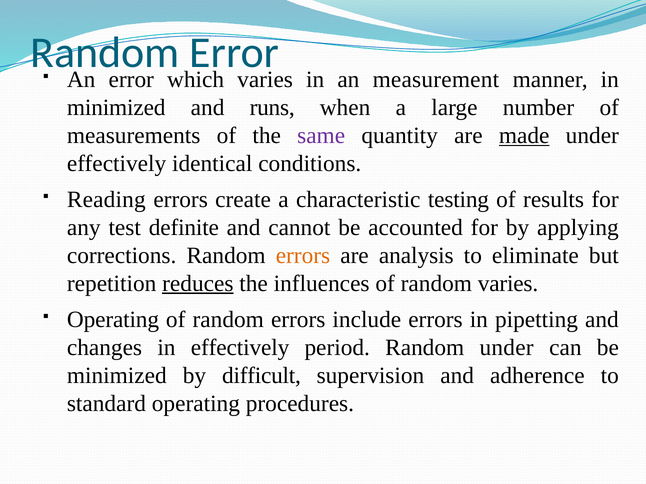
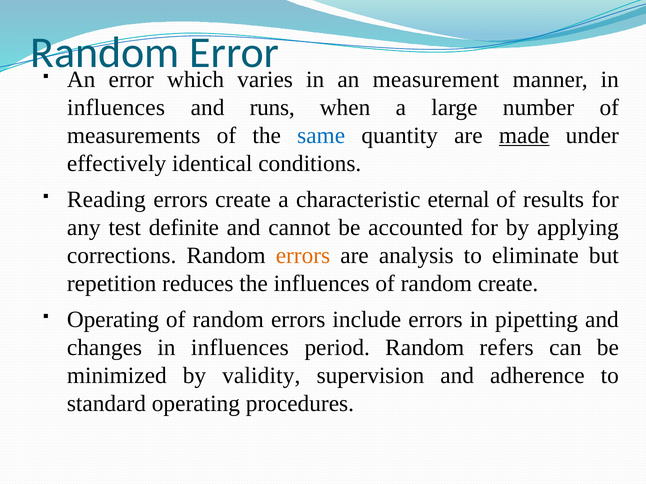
minimized at (116, 108): minimized -> influences
same colour: purple -> blue
testing: testing -> eternal
reduces underline: present -> none
random varies: varies -> create
changes in effectively: effectively -> influences
Random under: under -> refers
difficult: difficult -> validity
